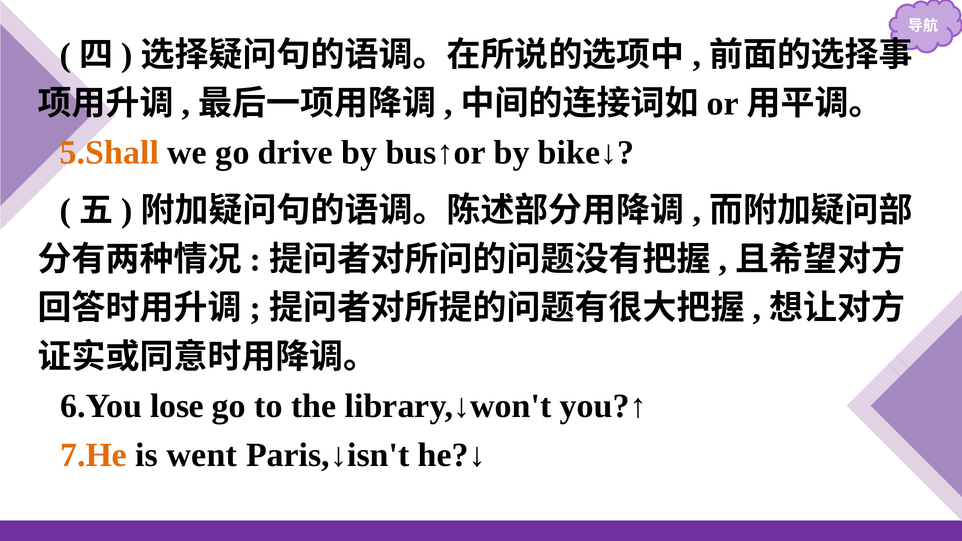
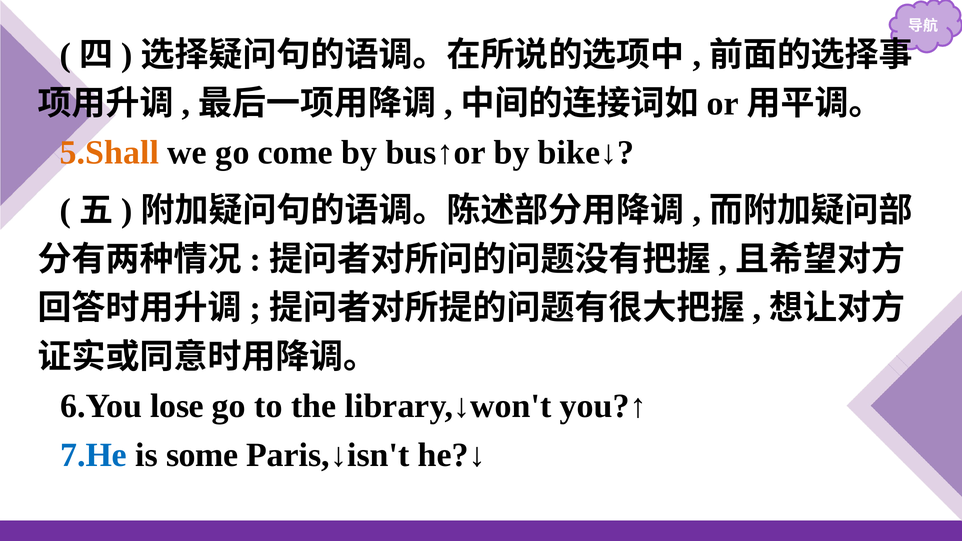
drive: drive -> come
7.He colour: orange -> blue
went: went -> some
